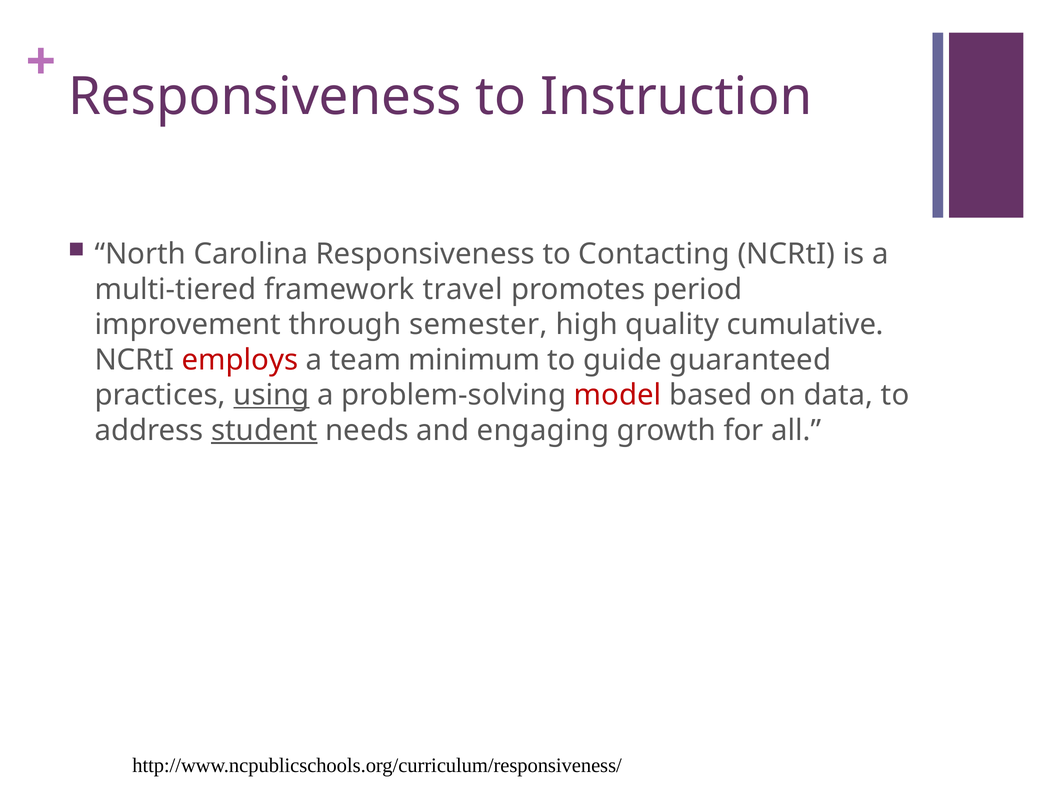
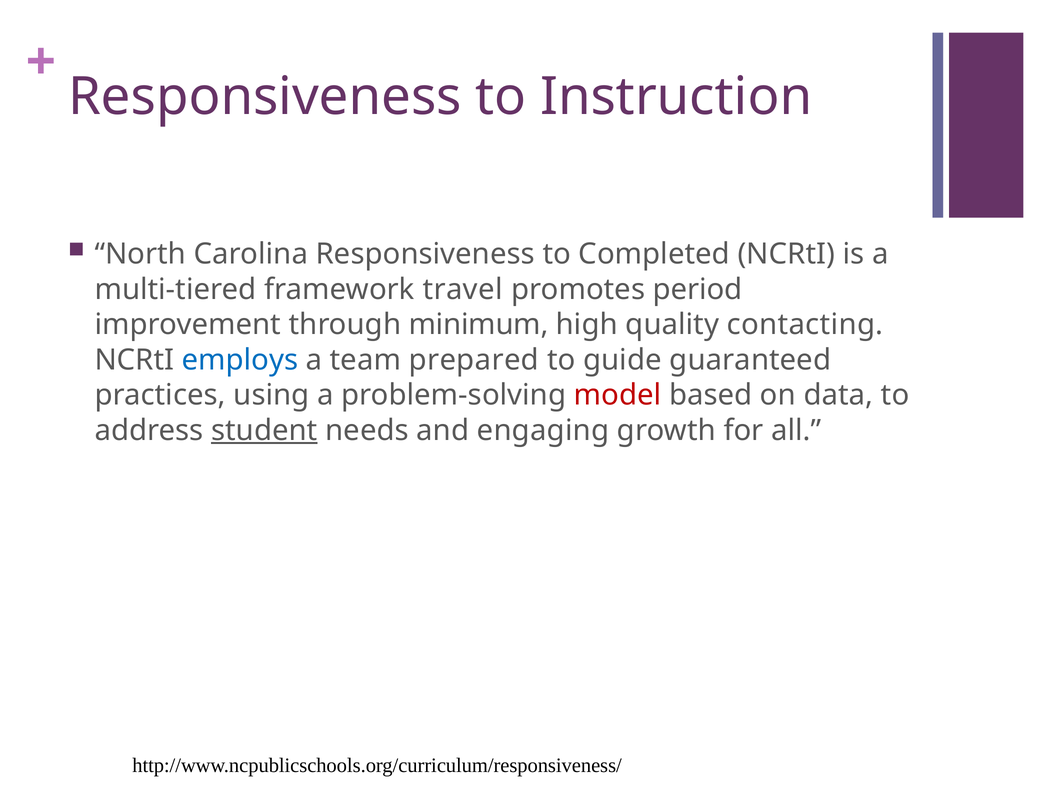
Contacting: Contacting -> Completed
semester: semester -> minimum
cumulative: cumulative -> contacting
employs colour: red -> blue
minimum: minimum -> prepared
using underline: present -> none
